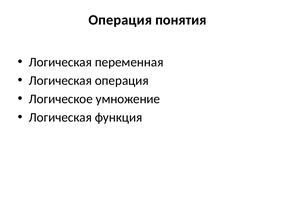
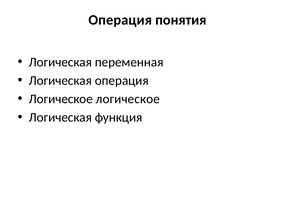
Логическое умножение: умножение -> логическое
